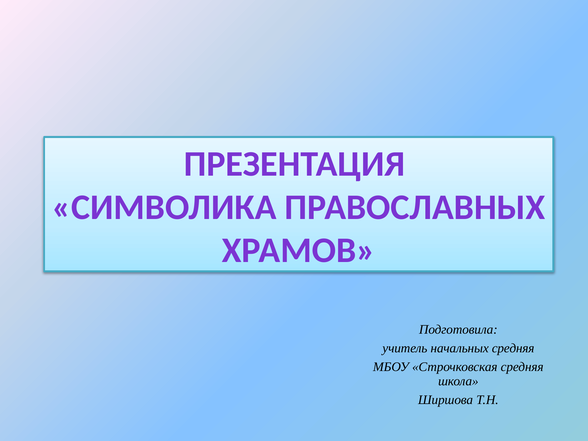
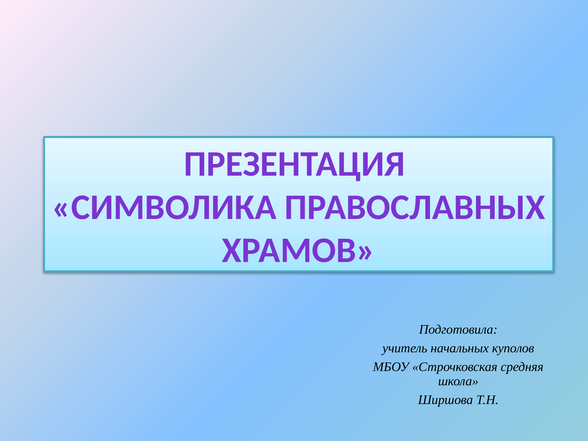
начальных средняя: средняя -> куполов
